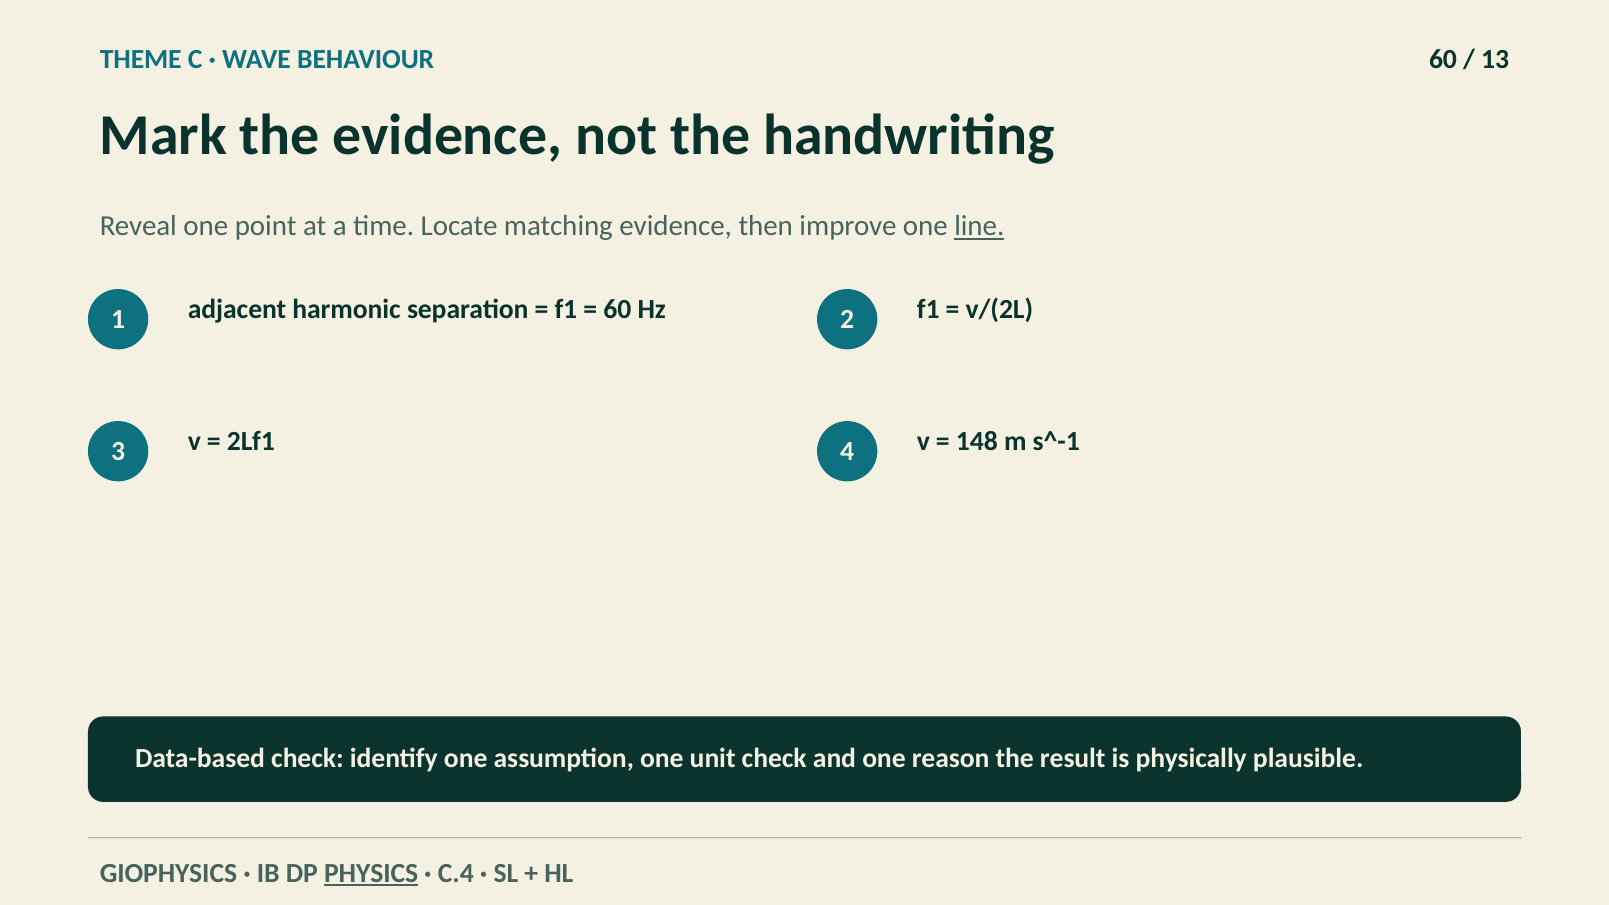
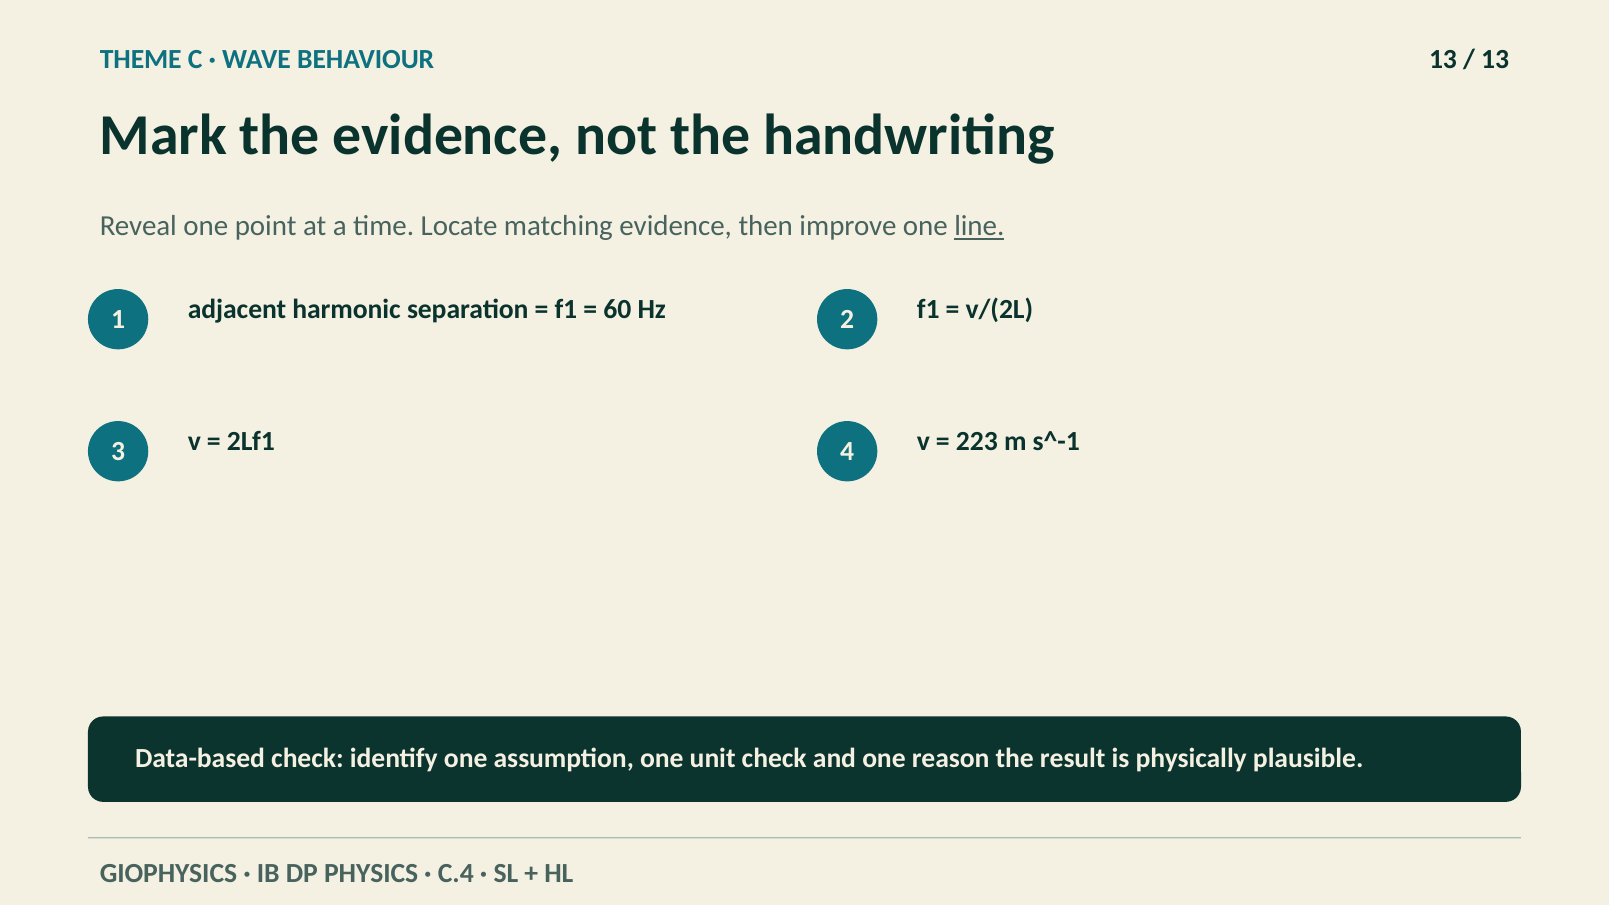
BEHAVIOUR 60: 60 -> 13
148: 148 -> 223
PHYSICS underline: present -> none
